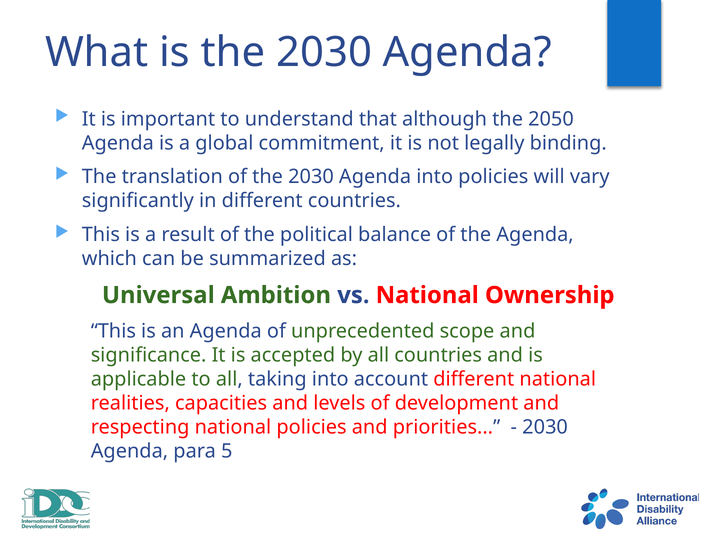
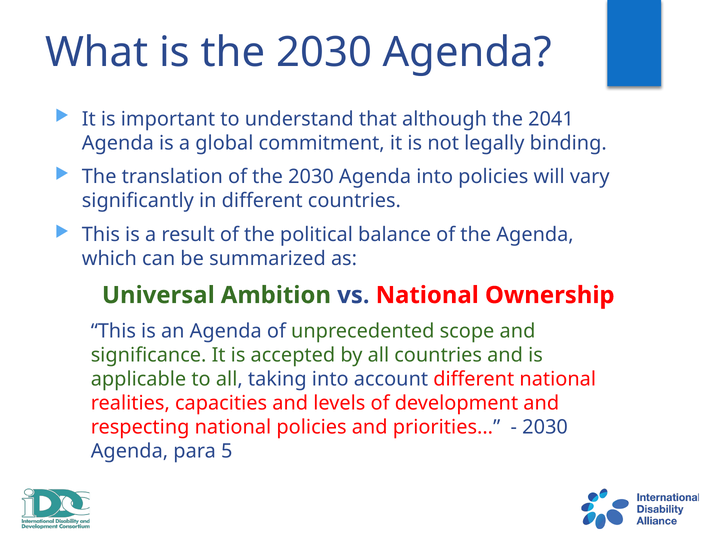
2050: 2050 -> 2041
